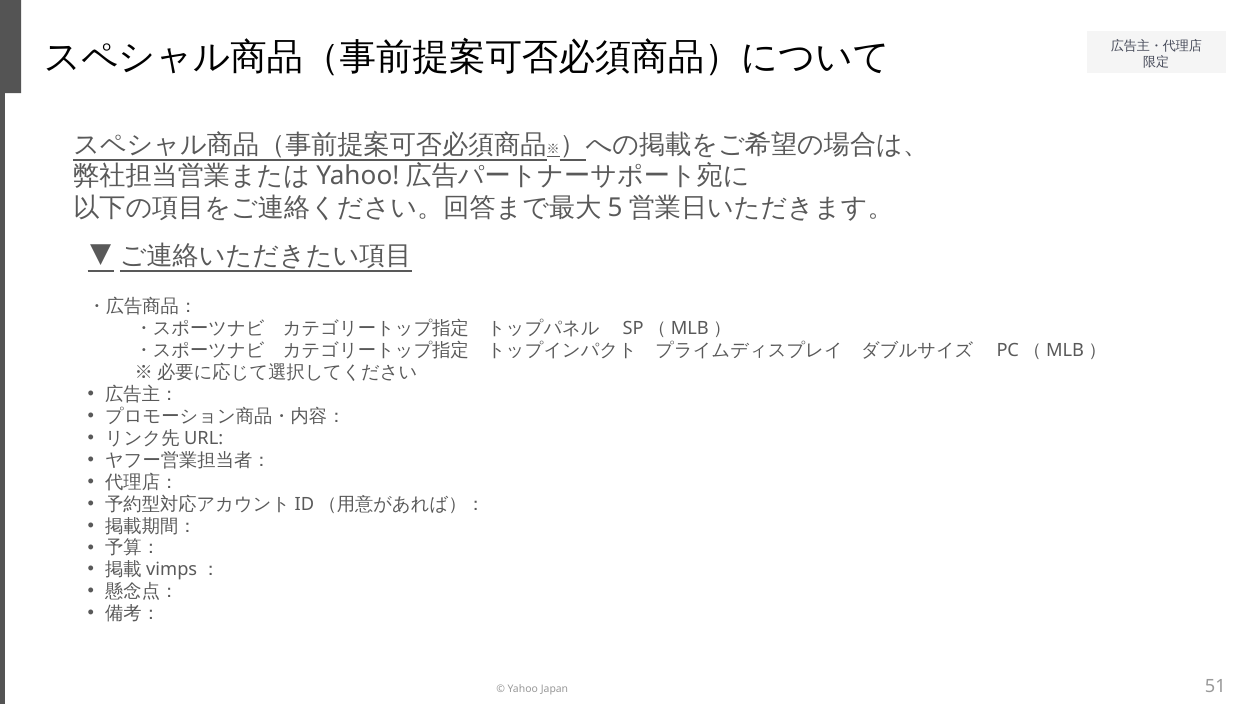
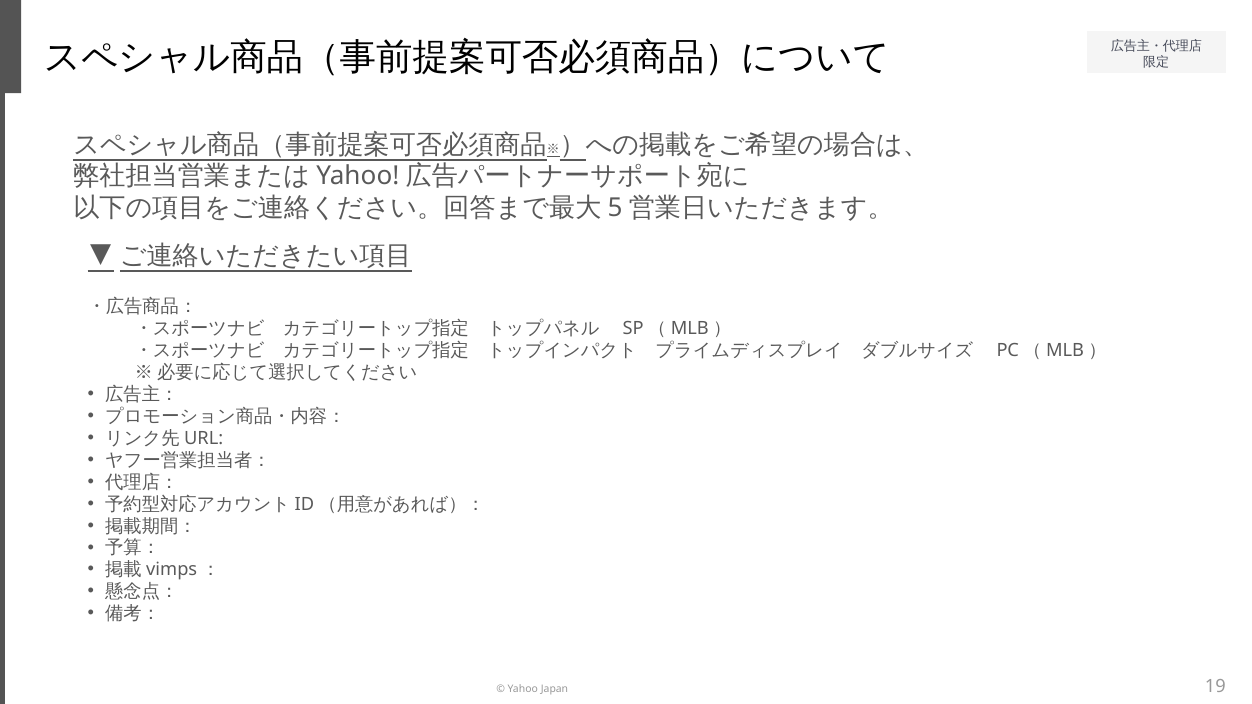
51: 51 -> 19
